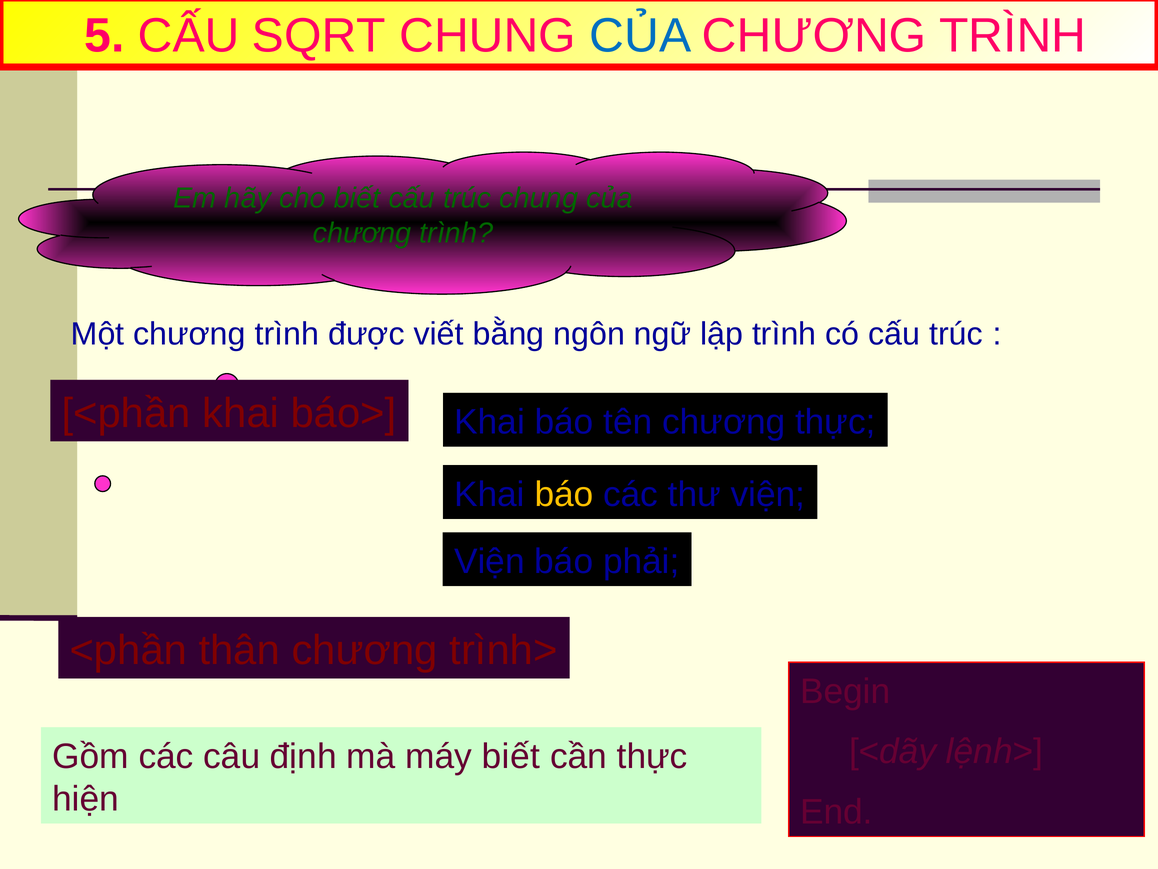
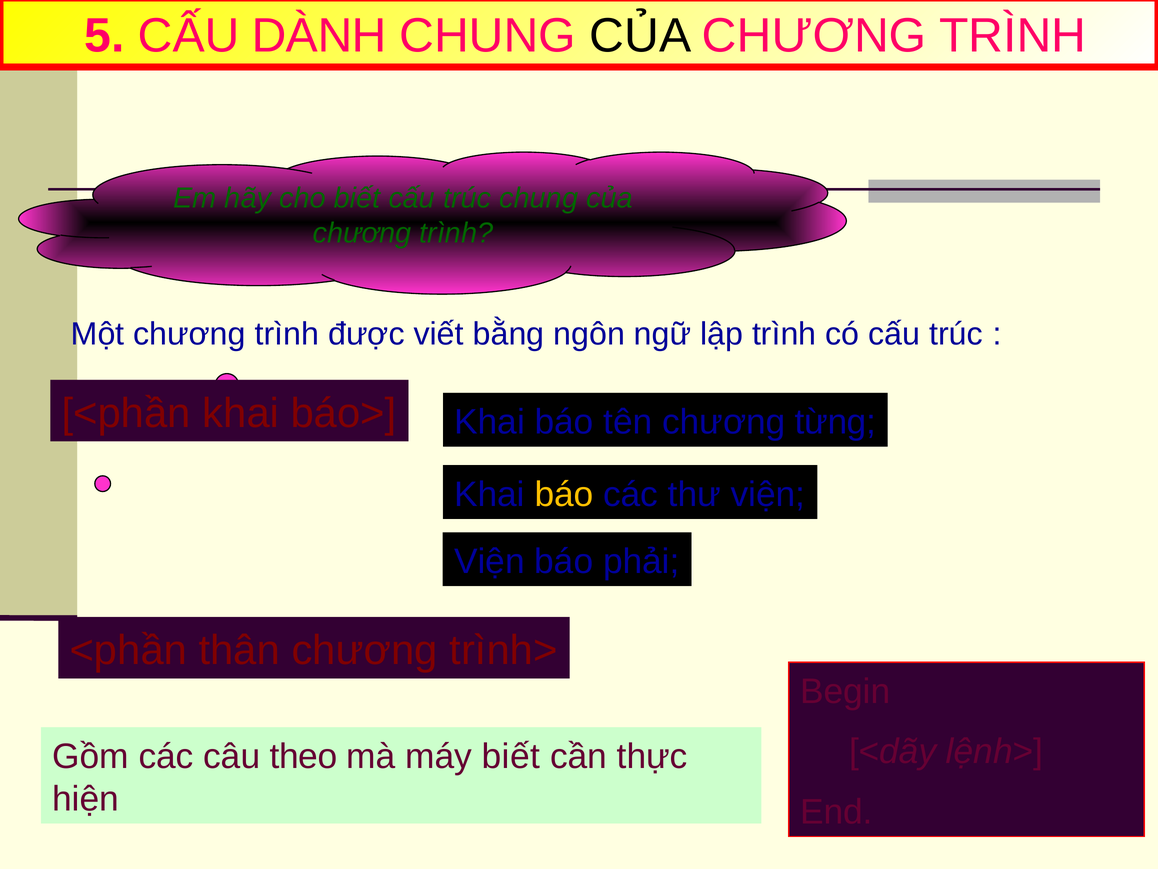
SQRT: SQRT -> DÀNH
CỦA at (640, 36) colour: blue -> black
chương thực: thực -> từng
định: định -> theo
